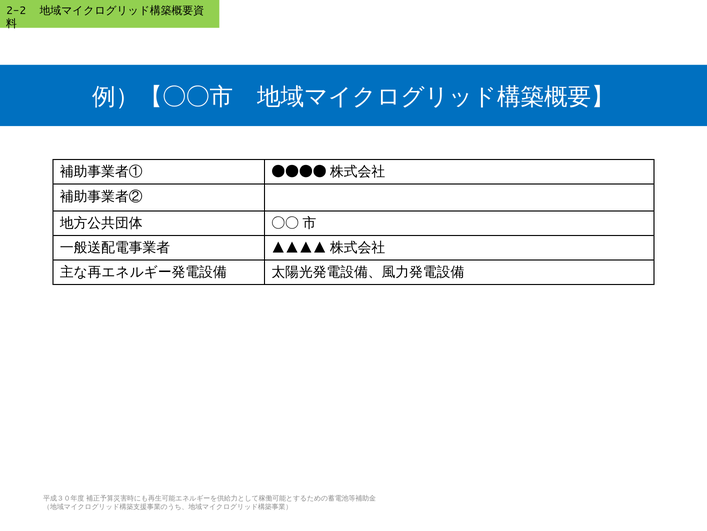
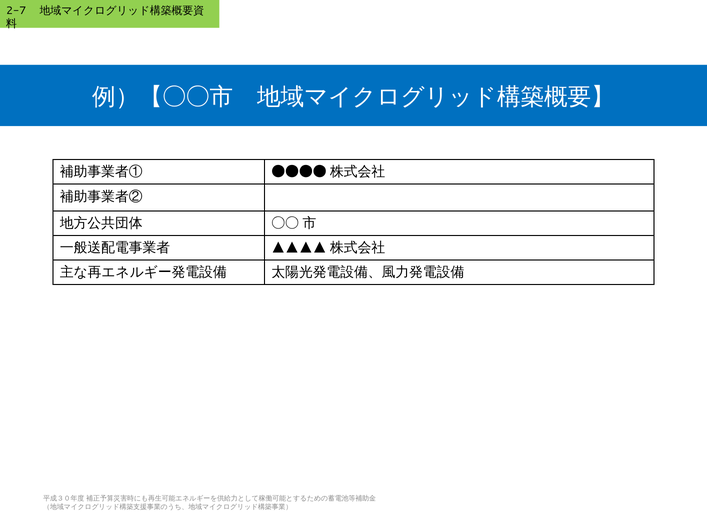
2-2: 2-2 -> 2-7
